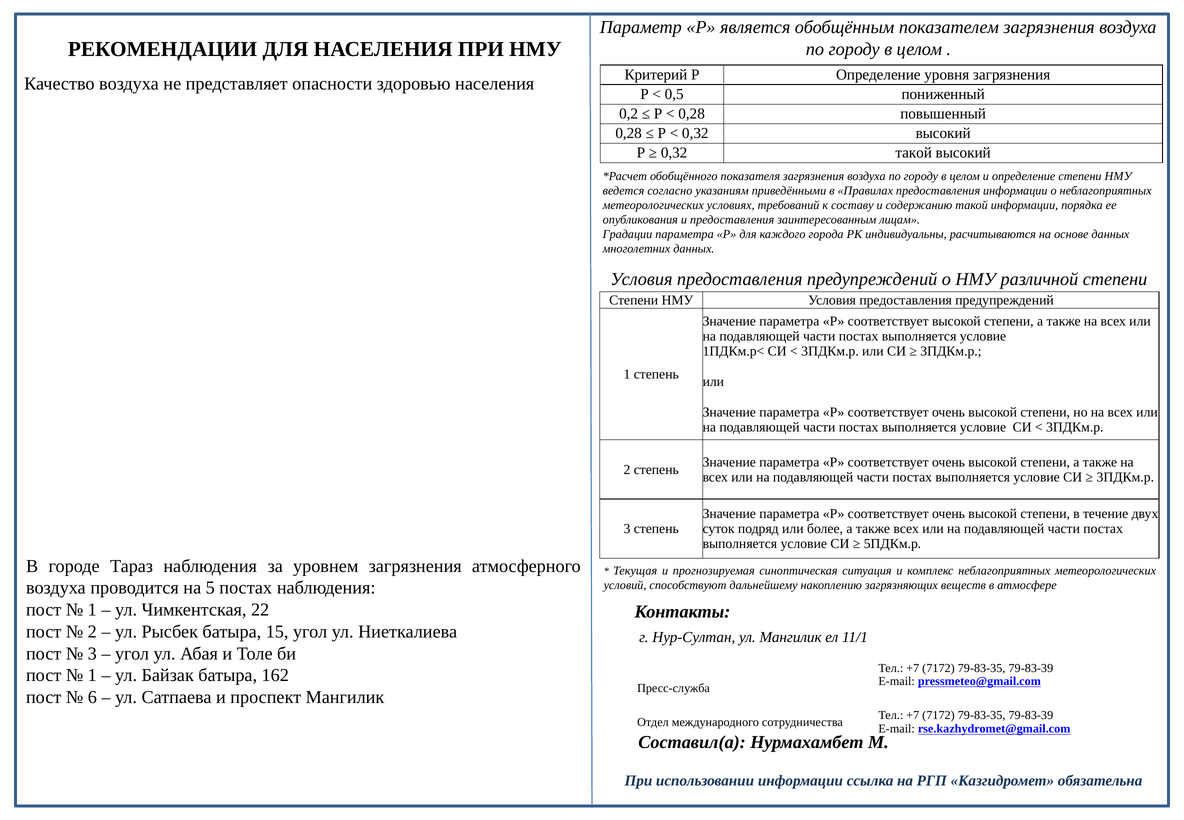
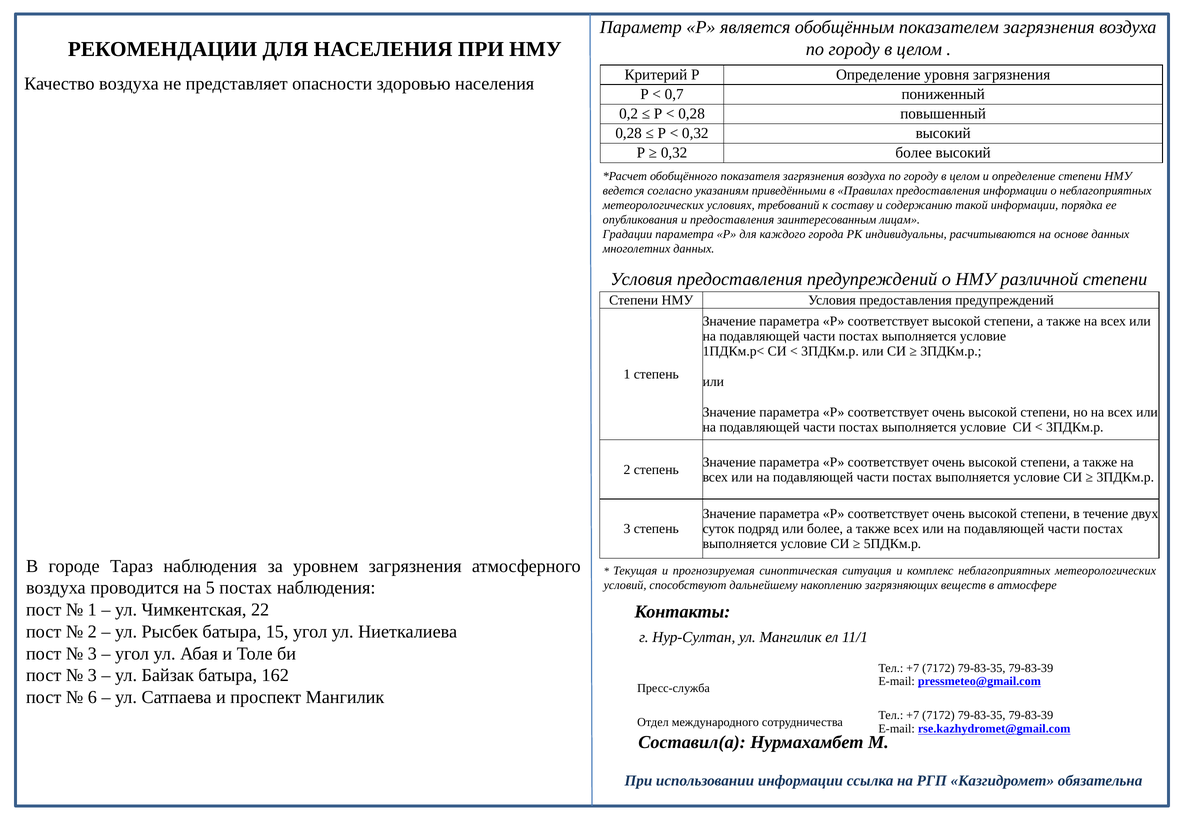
0,5: 0,5 -> 0,7
0,32 такой: такой -> более
1 at (92, 675): 1 -> 3
